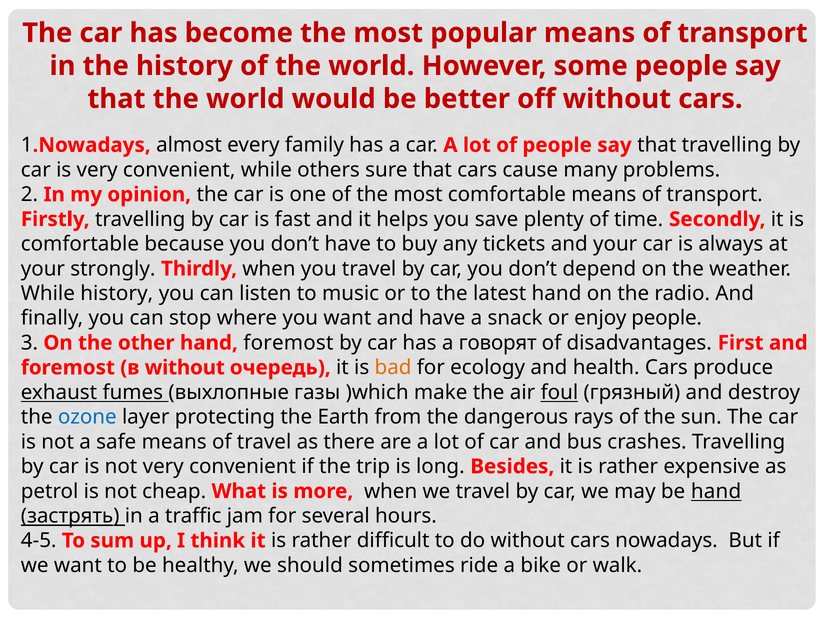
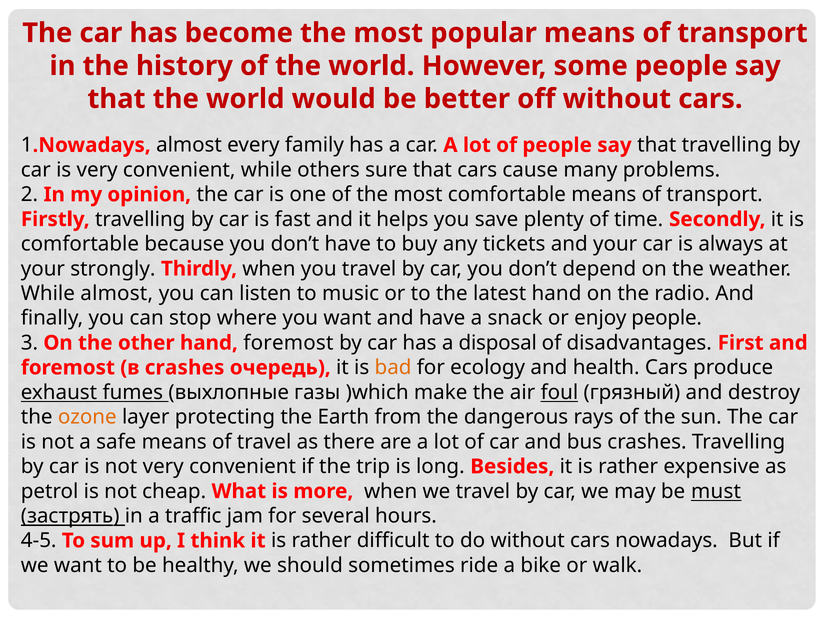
While history: history -> almost
говорят: говорят -> disposal
в without: without -> crashes
ozone colour: blue -> orange
be hand: hand -> must
